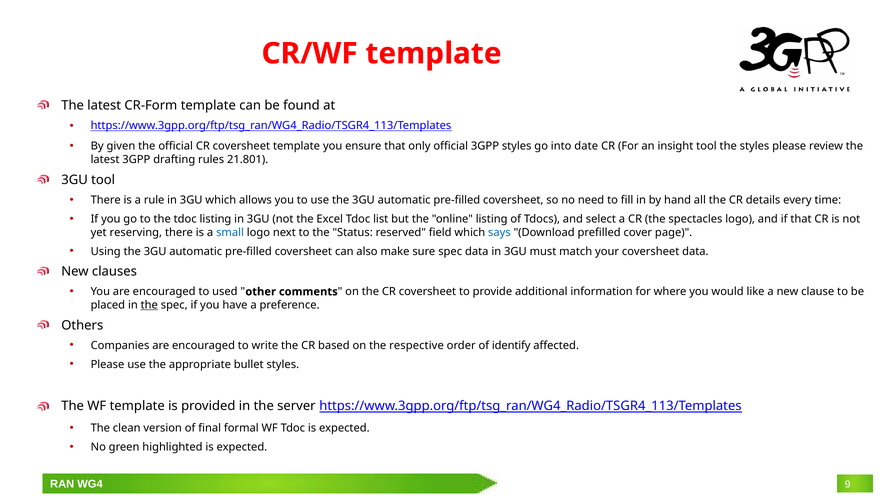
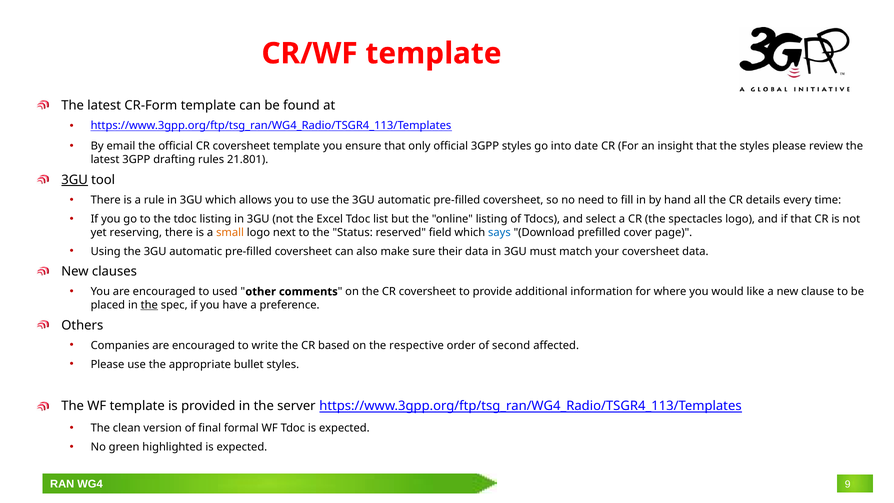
given: given -> email
insight tool: tool -> that
3GU at (75, 180) underline: none -> present
small colour: blue -> orange
sure spec: spec -> their
identify: identify -> second
